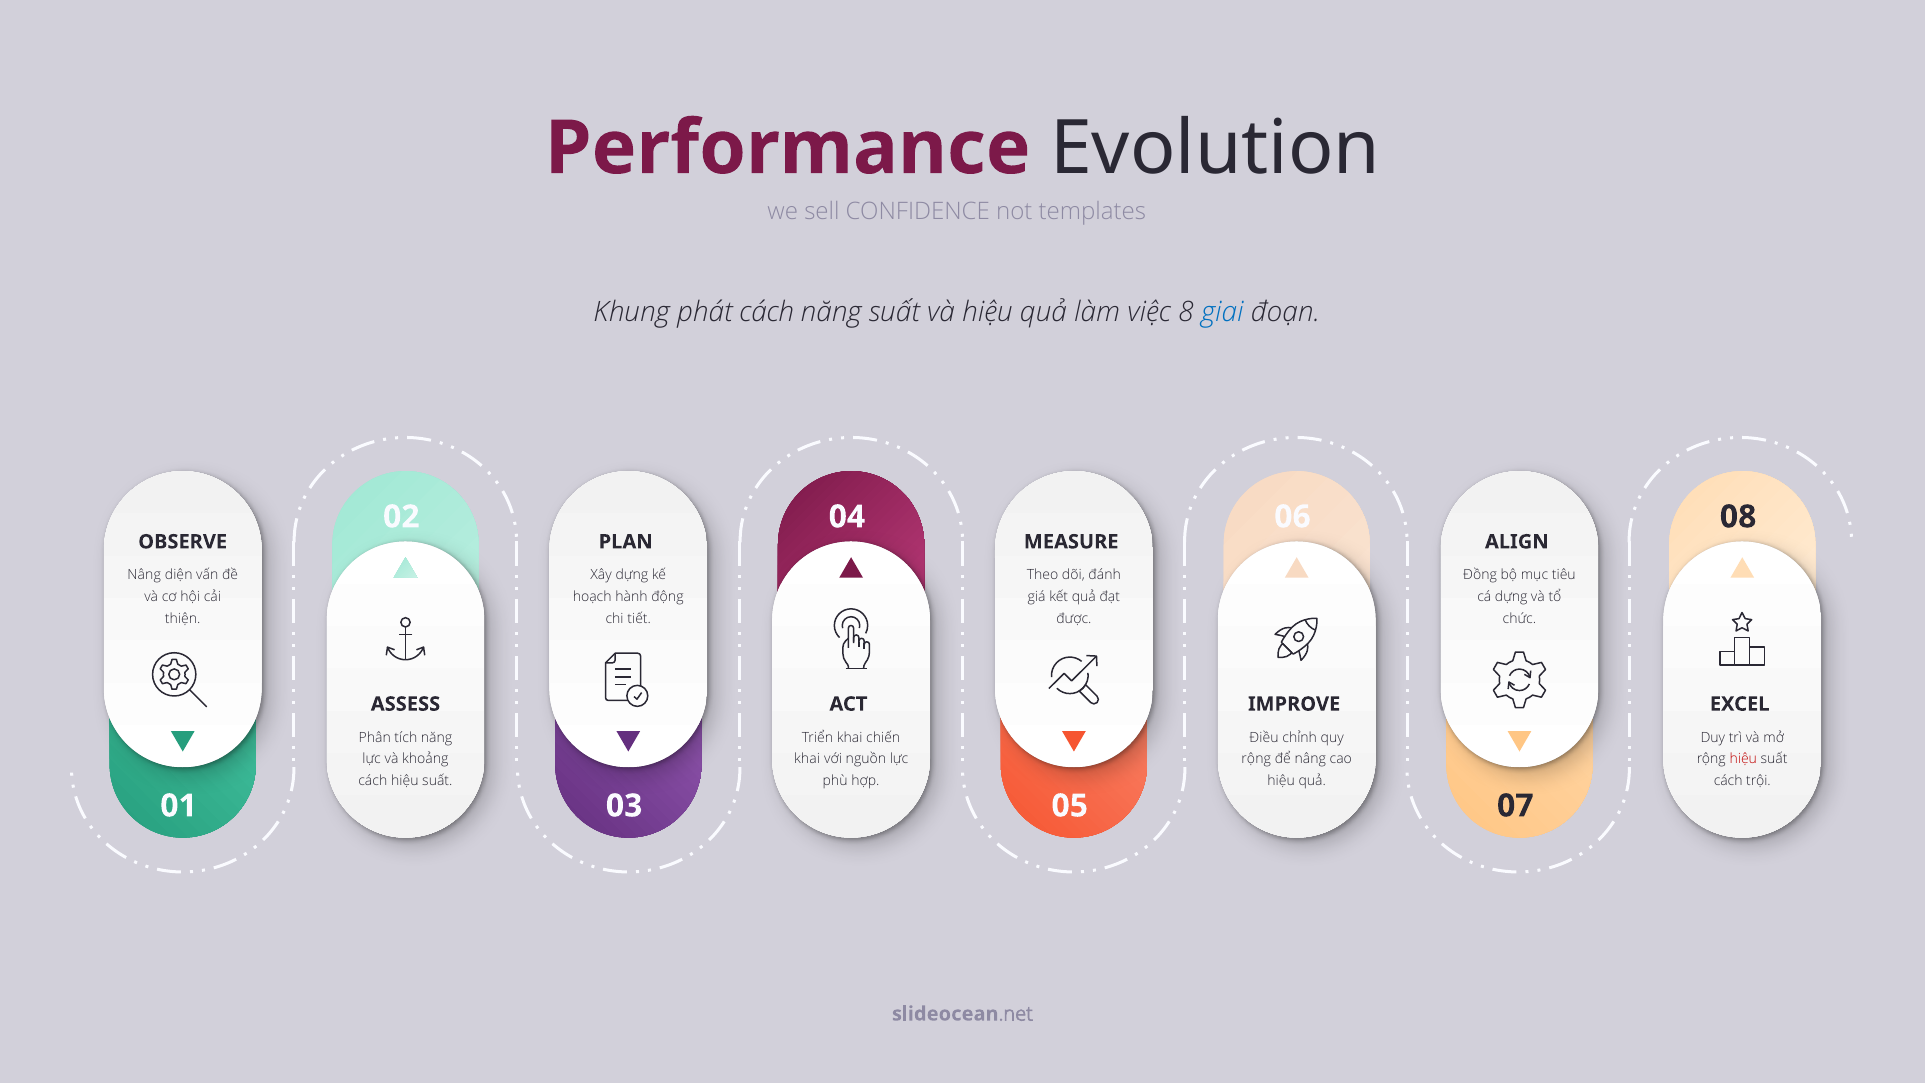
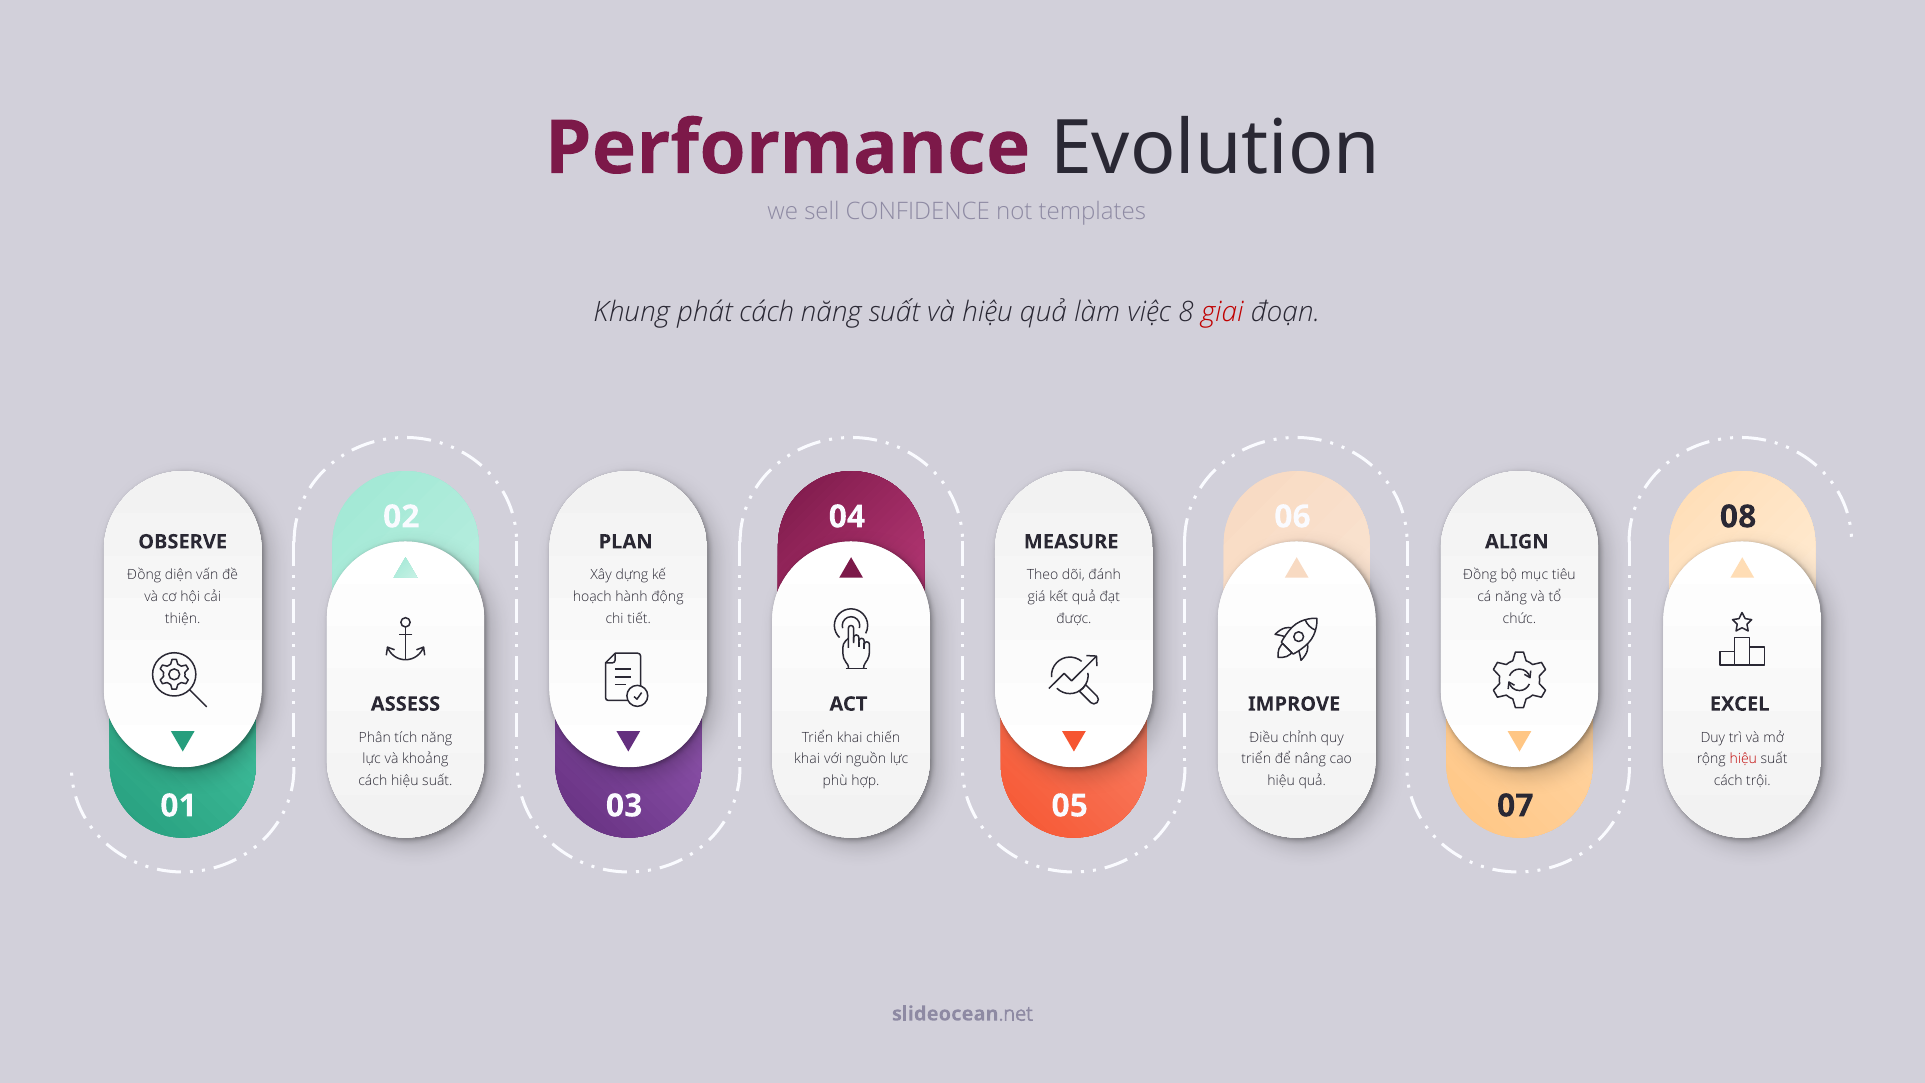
giai colour: blue -> red
Nâng at (144, 575): Nâng -> Đồng
cá dựng: dựng -> năng
rộng at (1256, 759): rộng -> triển
